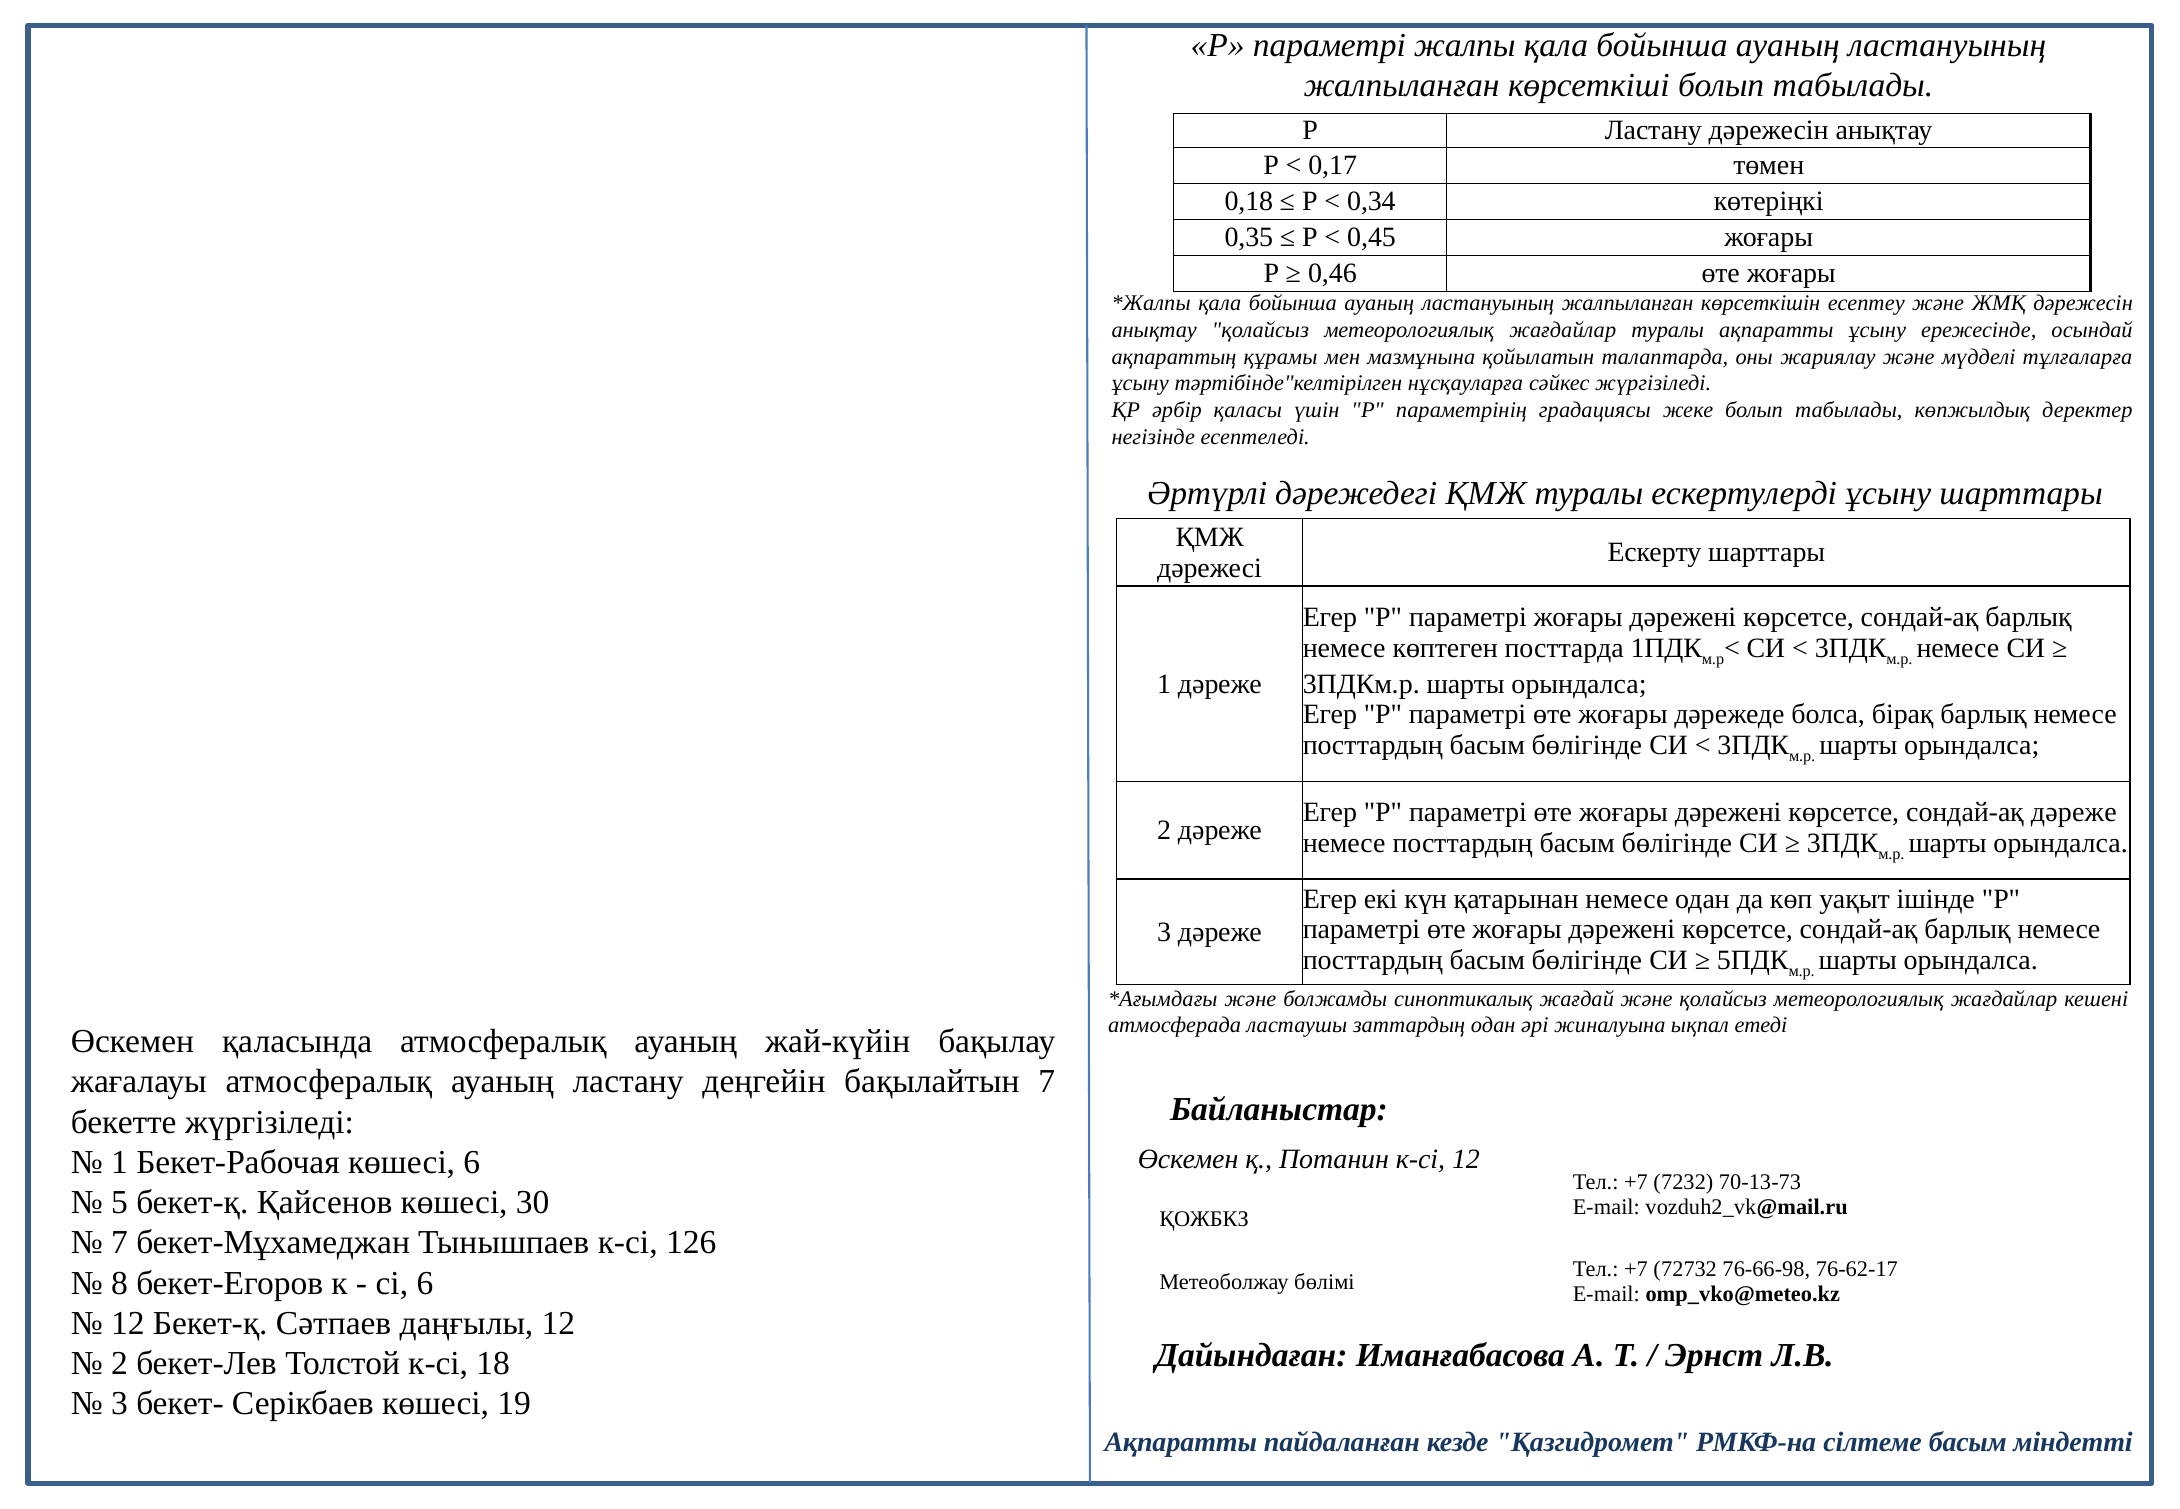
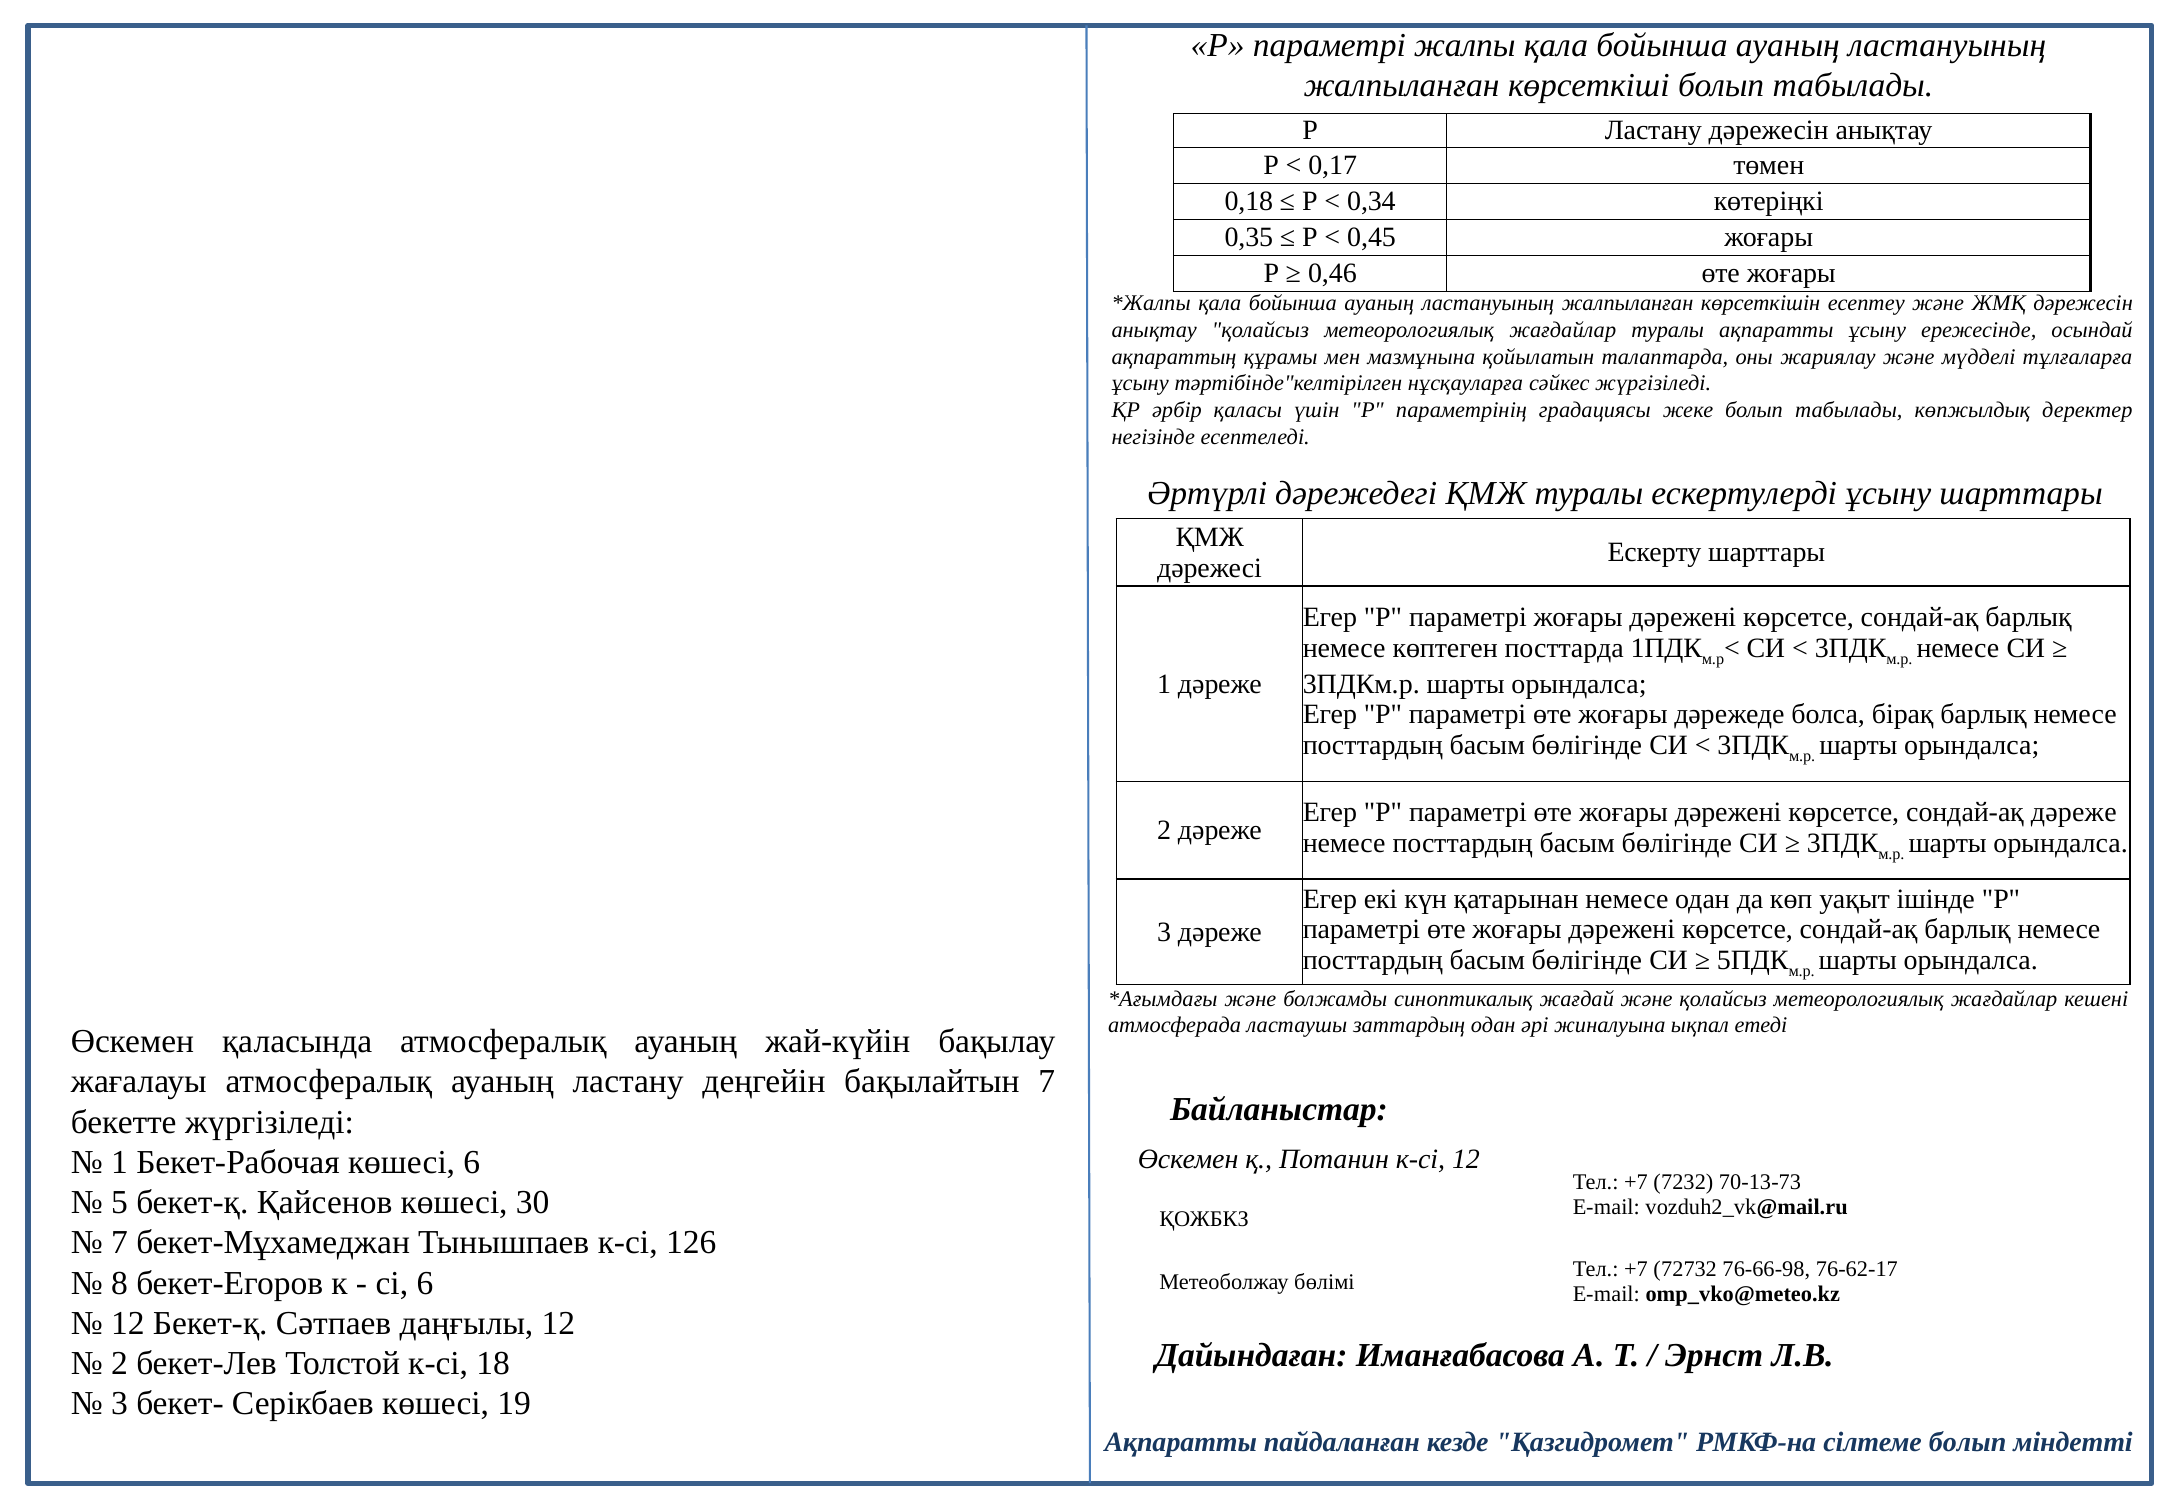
сілтеме басым: басым -> болып
